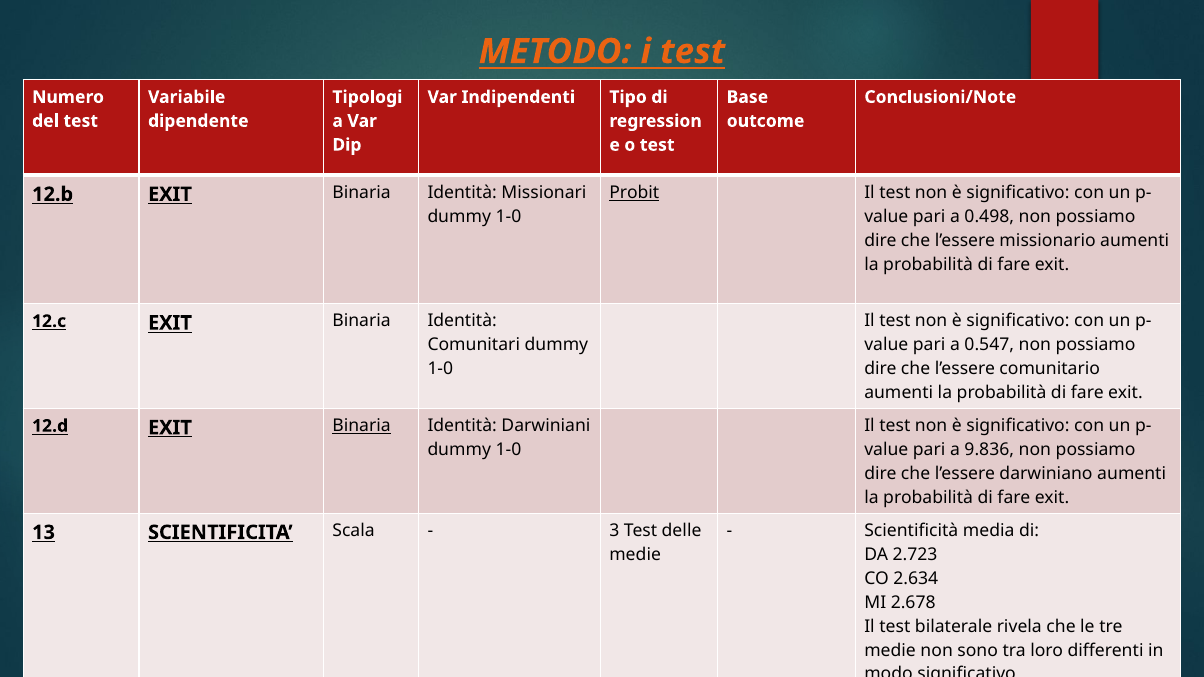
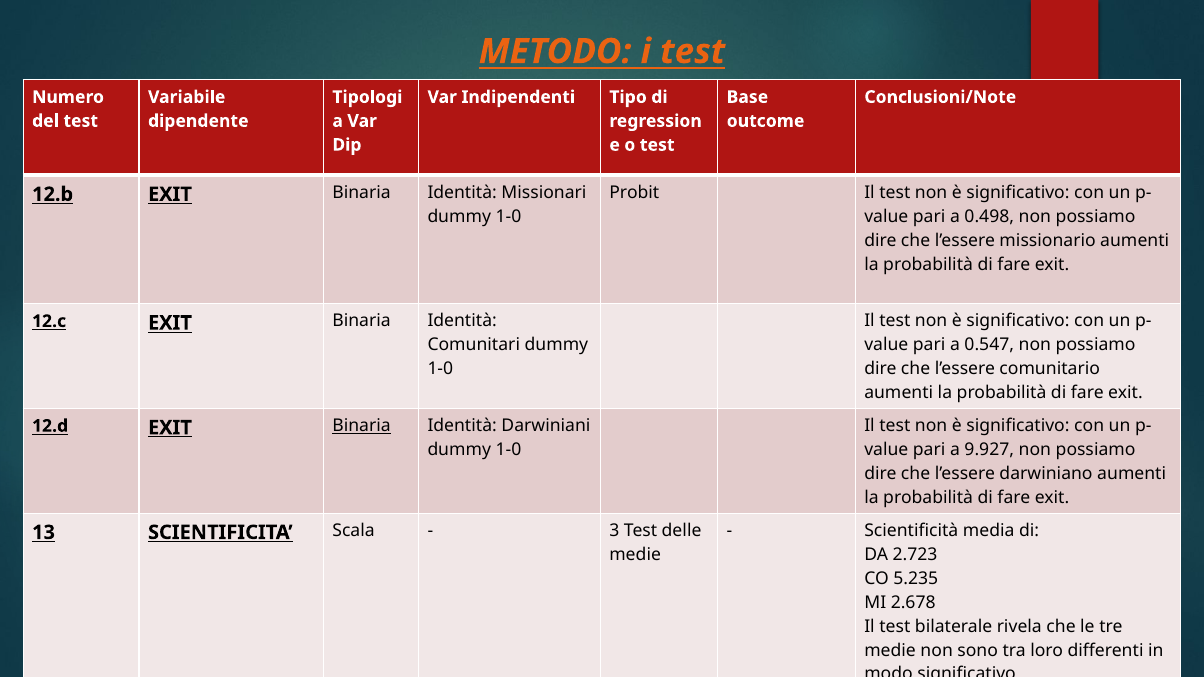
Probit underline: present -> none
9.836: 9.836 -> 9.927
2.634: 2.634 -> 5.235
